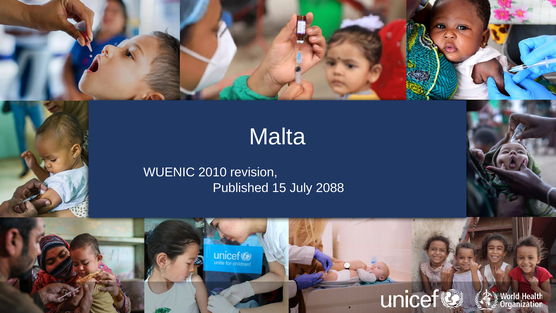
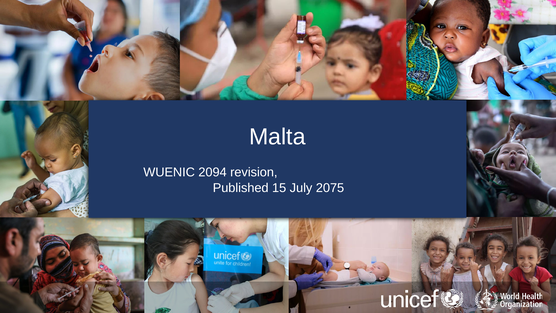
2010: 2010 -> 2094
2088: 2088 -> 2075
